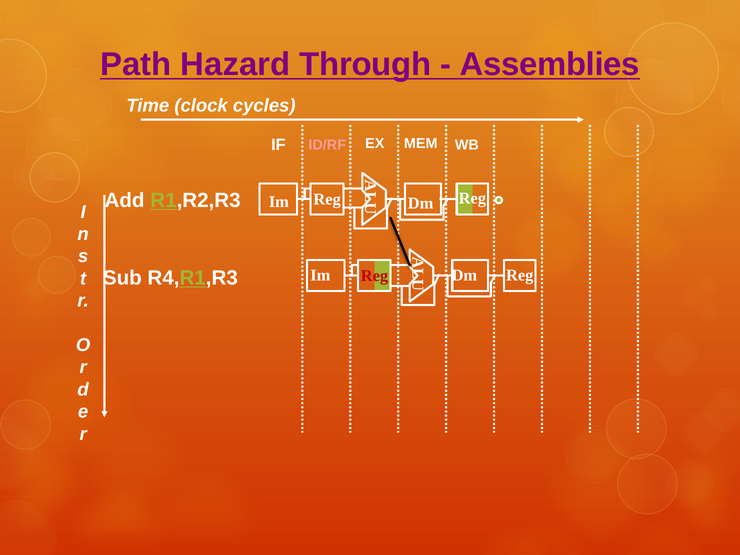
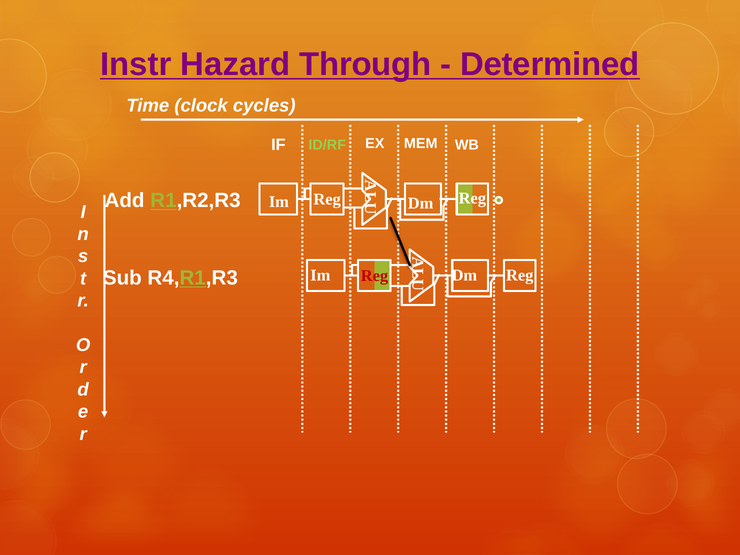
Path: Path -> Instr
Assemblies: Assemblies -> Determined
ID/RF colour: pink -> light green
